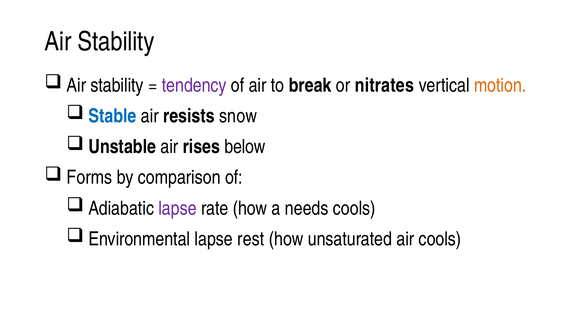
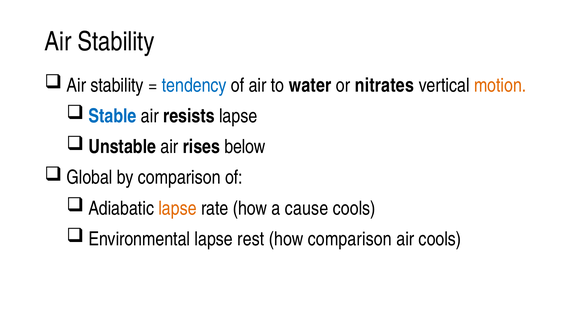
tendency colour: purple -> blue
break: break -> water
resists snow: snow -> lapse
Forms: Forms -> Global
lapse at (178, 208) colour: purple -> orange
needs: needs -> cause
how unsaturated: unsaturated -> comparison
